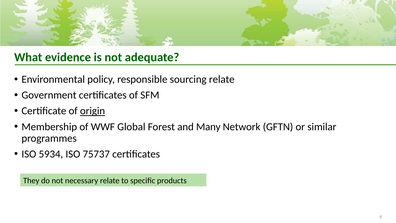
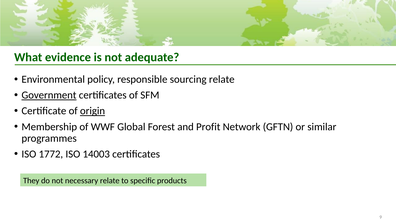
Government underline: none -> present
Many: Many -> Profit
5934: 5934 -> 1772
75737: 75737 -> 14003
